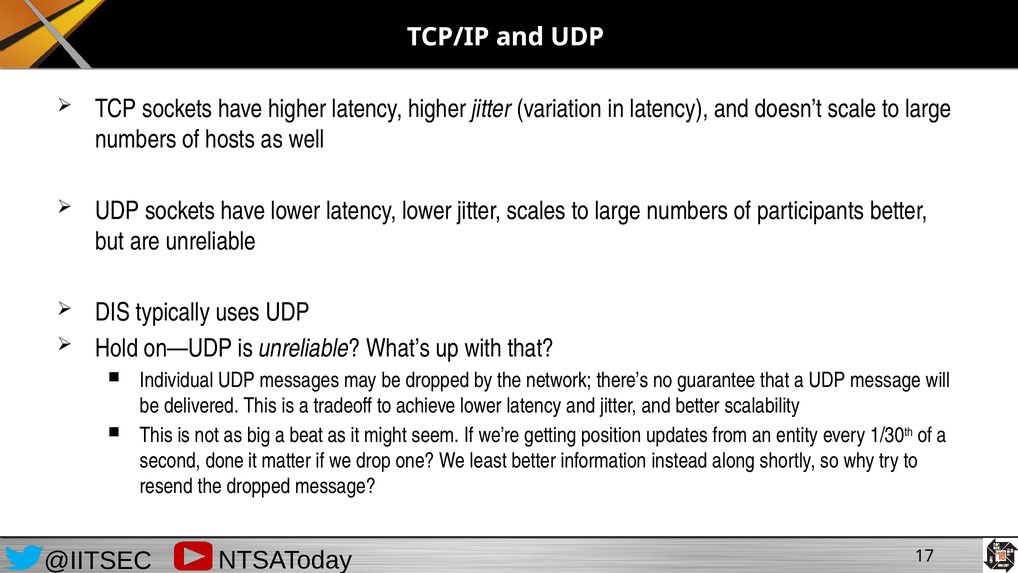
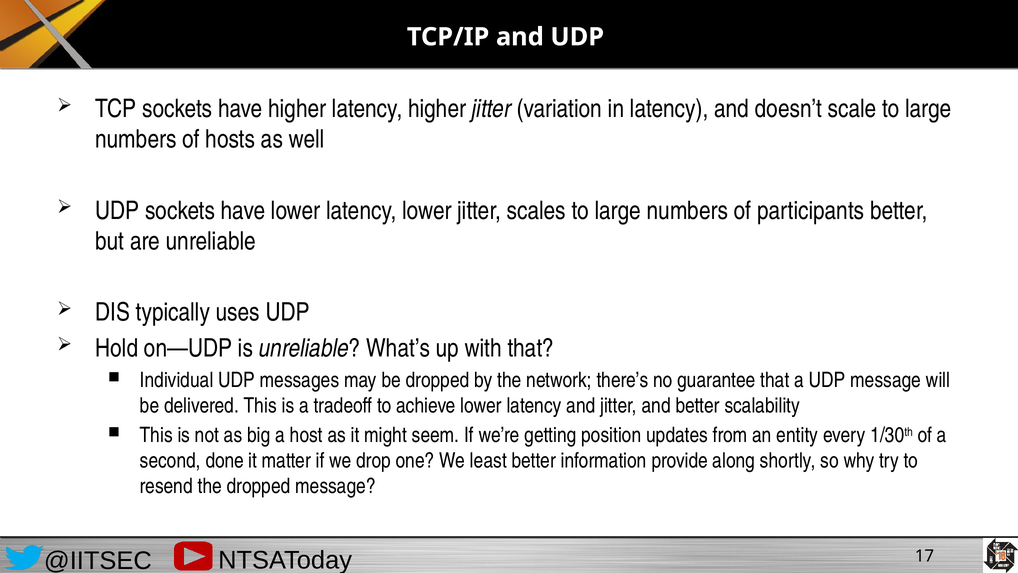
beat: beat -> host
instead: instead -> provide
